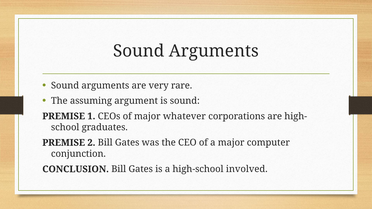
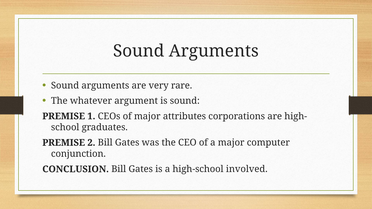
assuming: assuming -> whatever
whatever: whatever -> attributes
